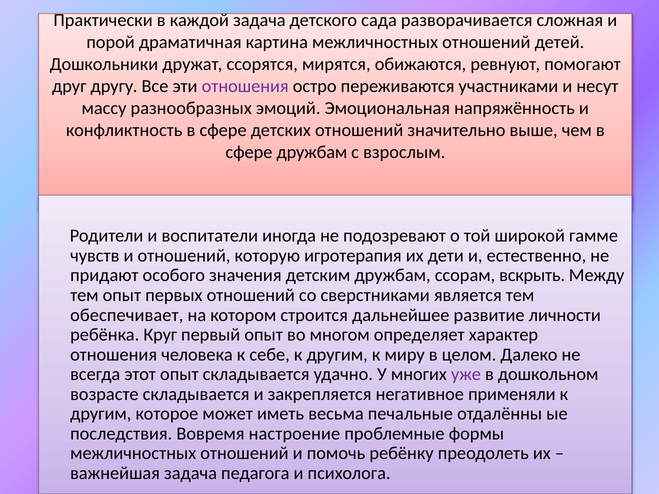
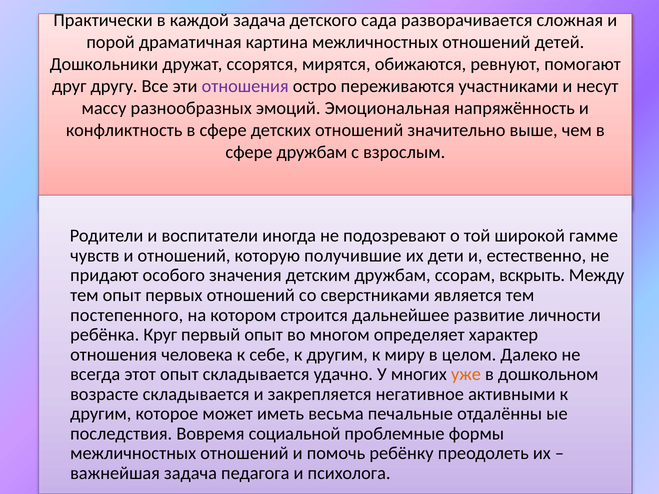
игротерапия: игротерапия -> получившие
обеспечивает: обеспечивает -> постепенного
уже colour: purple -> orange
применяли: применяли -> активными
настроение: настроение -> социальной
